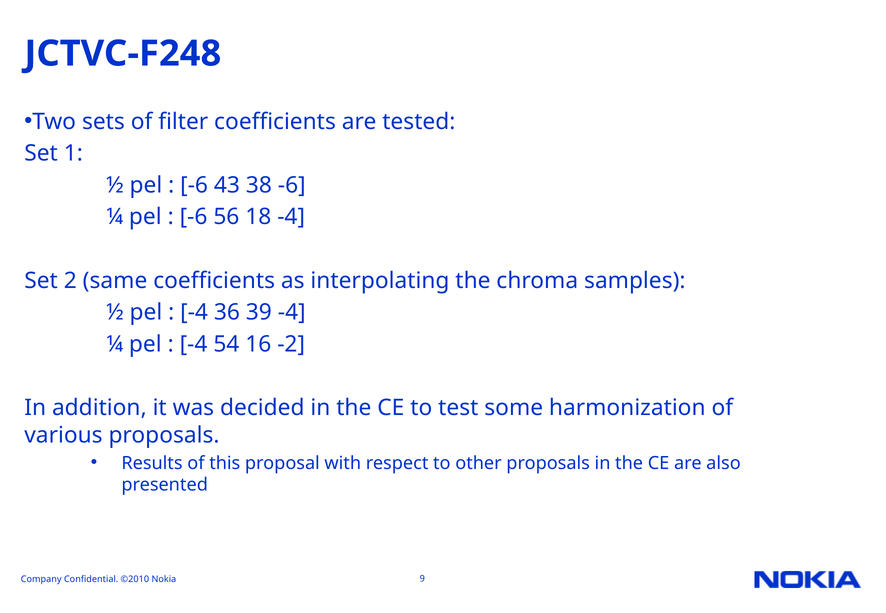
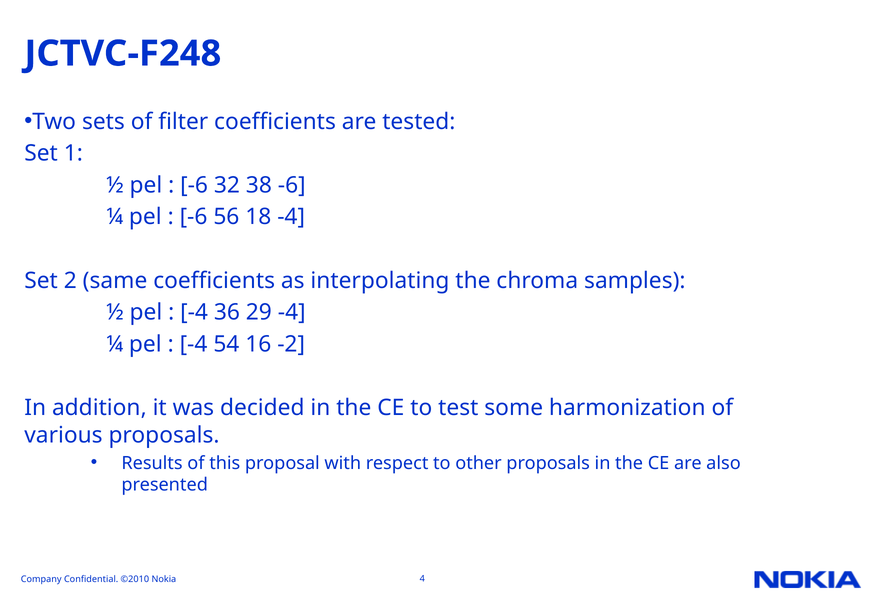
43: 43 -> 32
39: 39 -> 29
9: 9 -> 4
